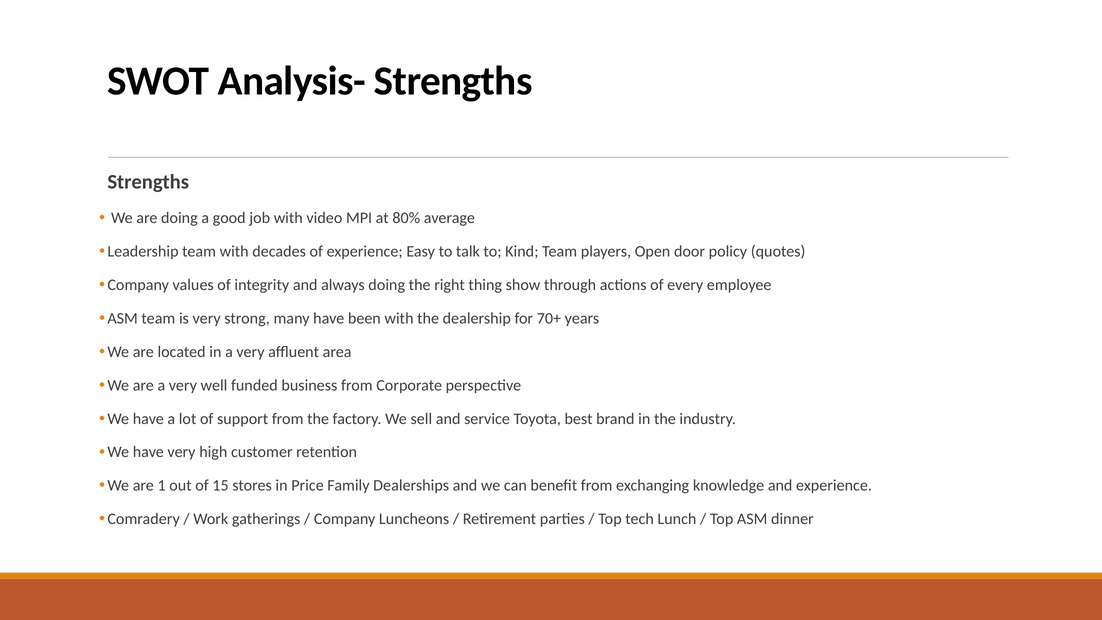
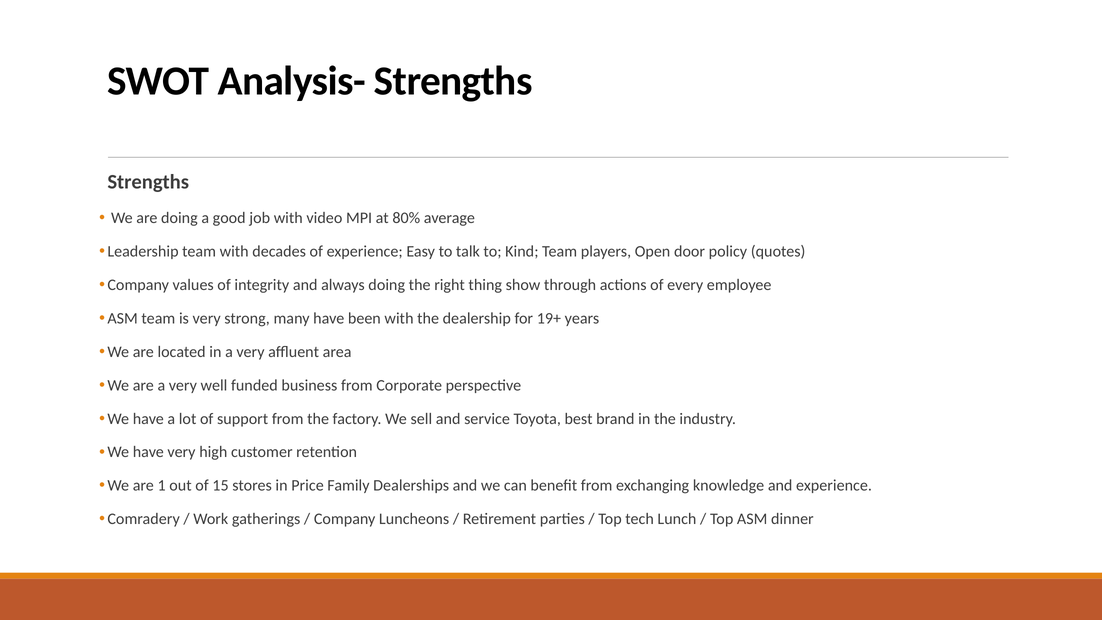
70+: 70+ -> 19+
